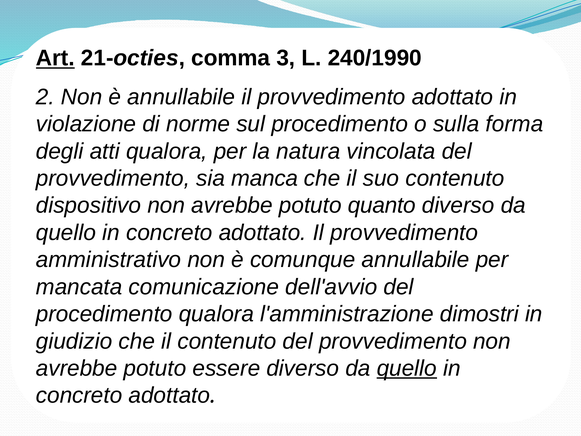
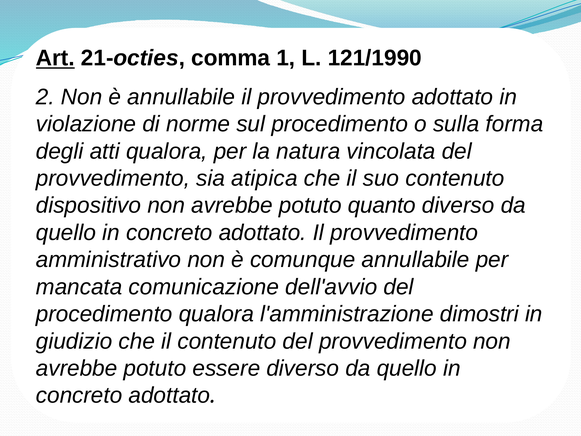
3: 3 -> 1
240/1990: 240/1990 -> 121/1990
manca: manca -> atipica
quello at (407, 368) underline: present -> none
